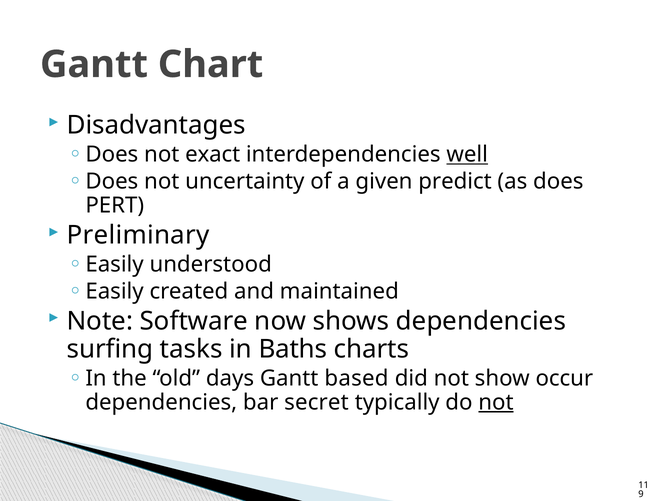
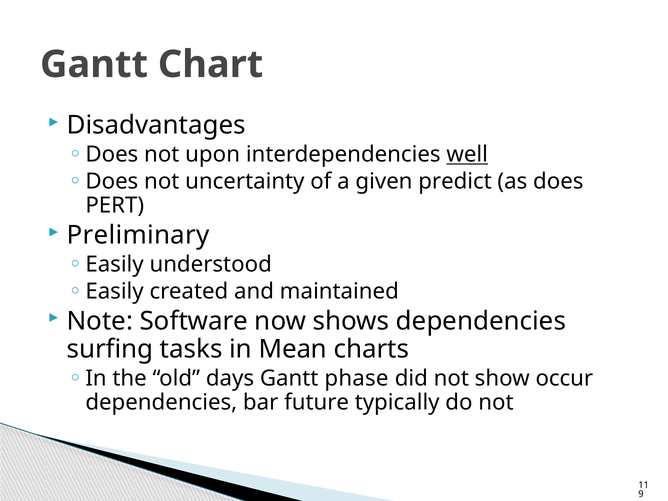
exact: exact -> upon
Baths: Baths -> Mean
based: based -> phase
secret: secret -> future
not at (496, 402) underline: present -> none
